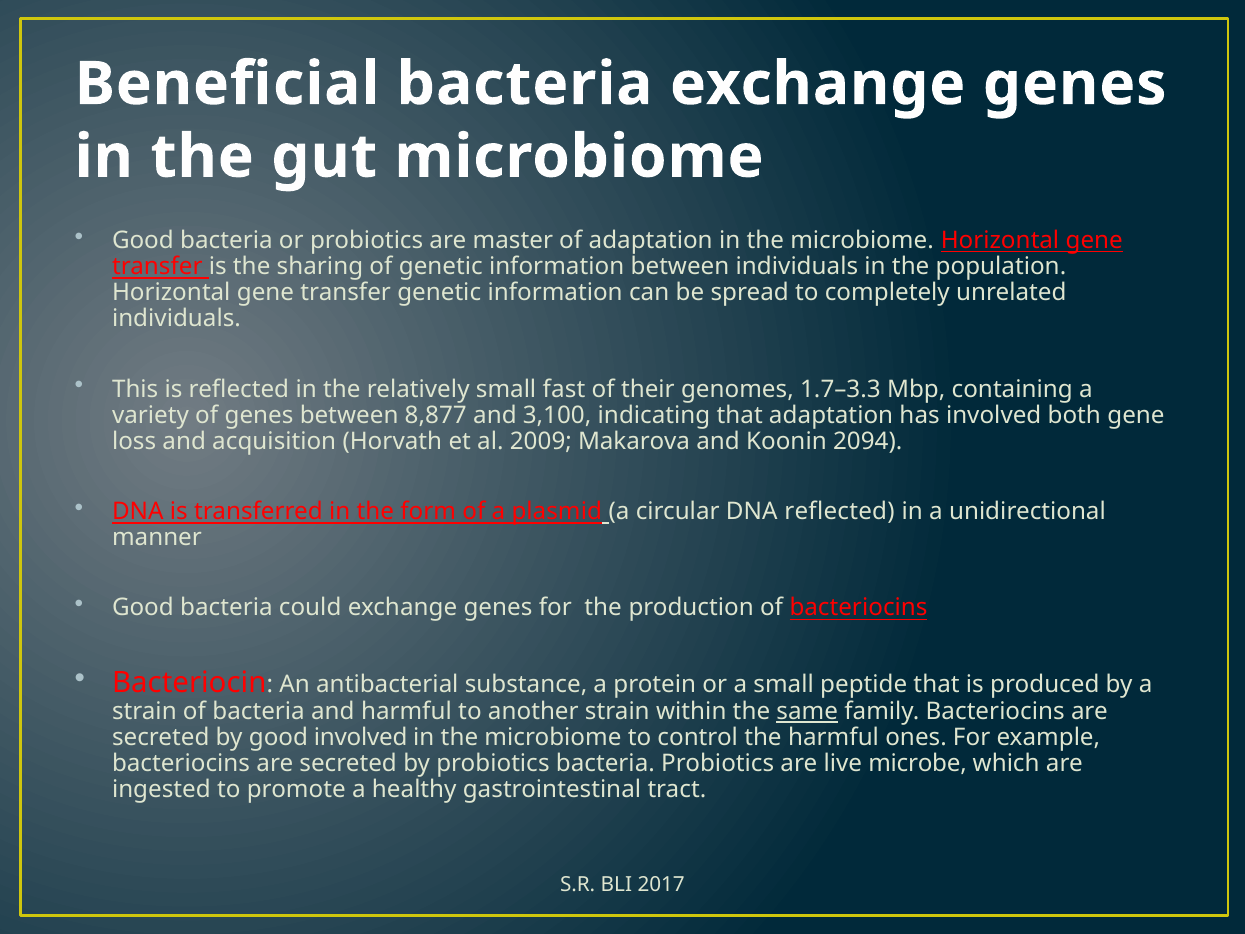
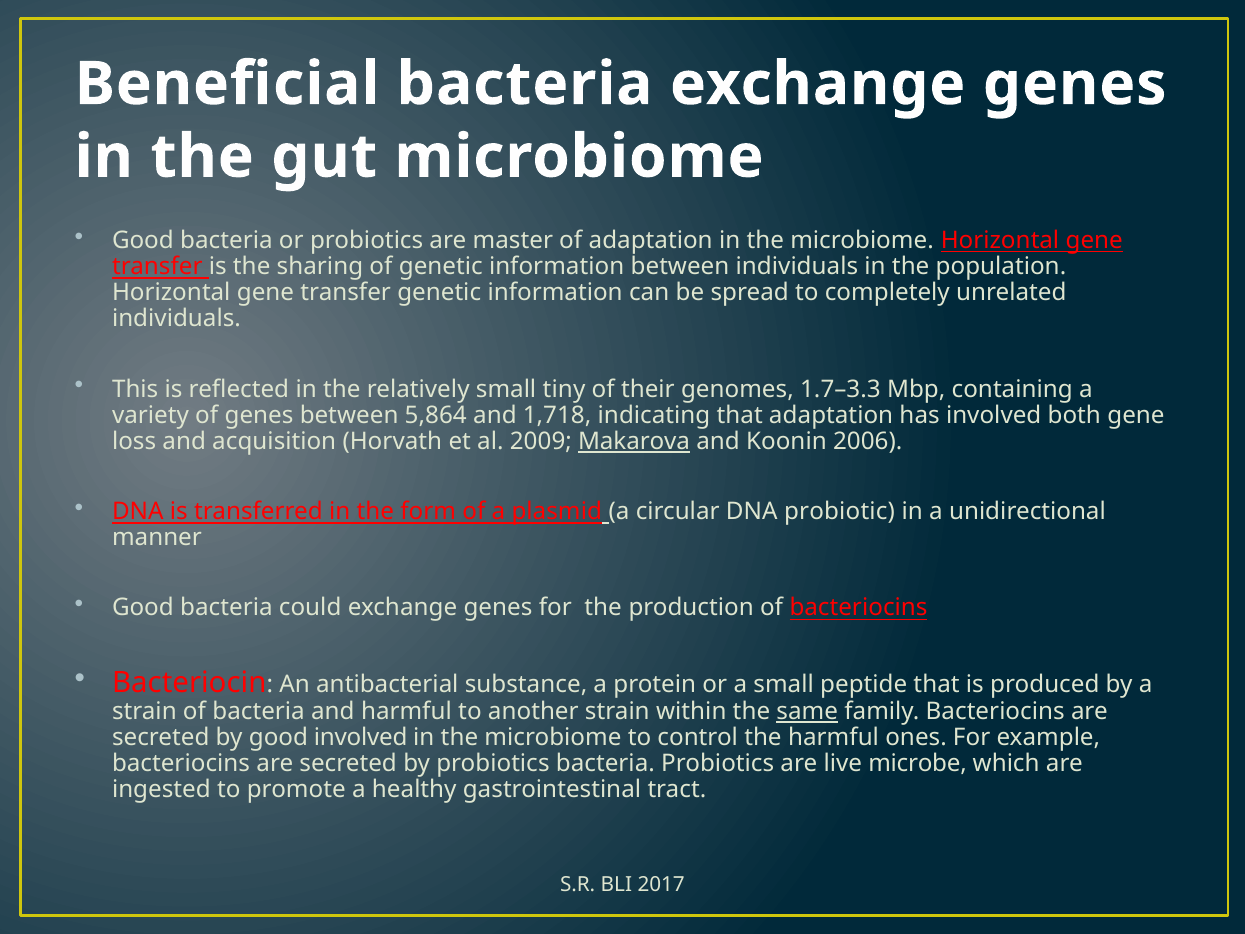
fast: fast -> tiny
8,877: 8,877 -> 5,864
3,100: 3,100 -> 1,718
Makarova underline: none -> present
2094: 2094 -> 2006
DNA reflected: reflected -> probiotic
